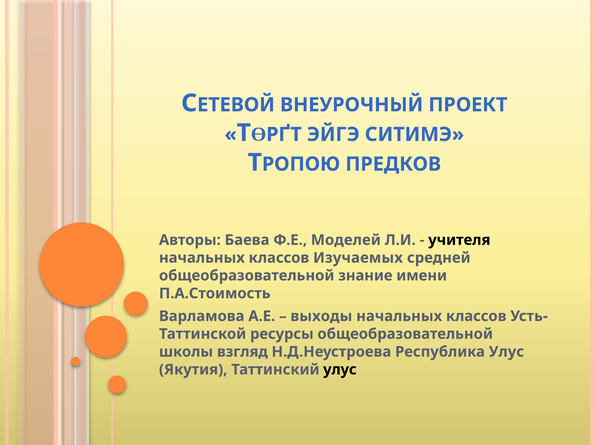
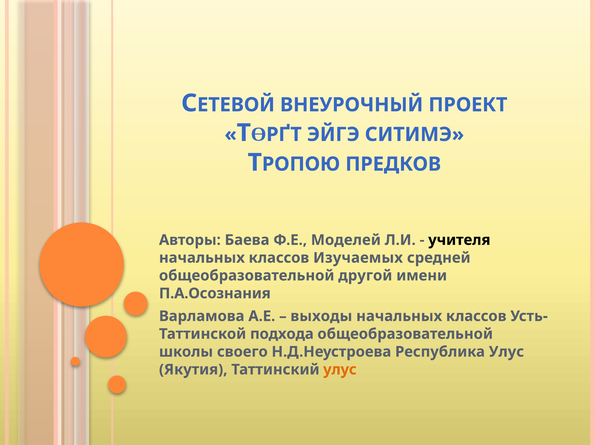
знание: знание -> другой
П.А.Стоимость: П.А.Стоимость -> П.А.Осознания
ресурсы: ресурсы -> подхода
взгляд: взгляд -> своего
улус at (340, 370) colour: black -> orange
